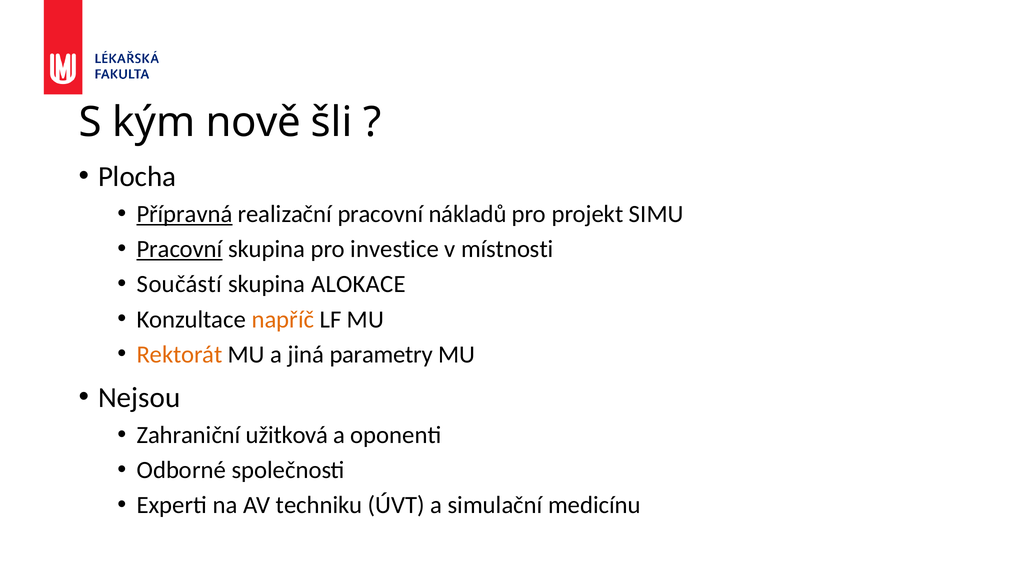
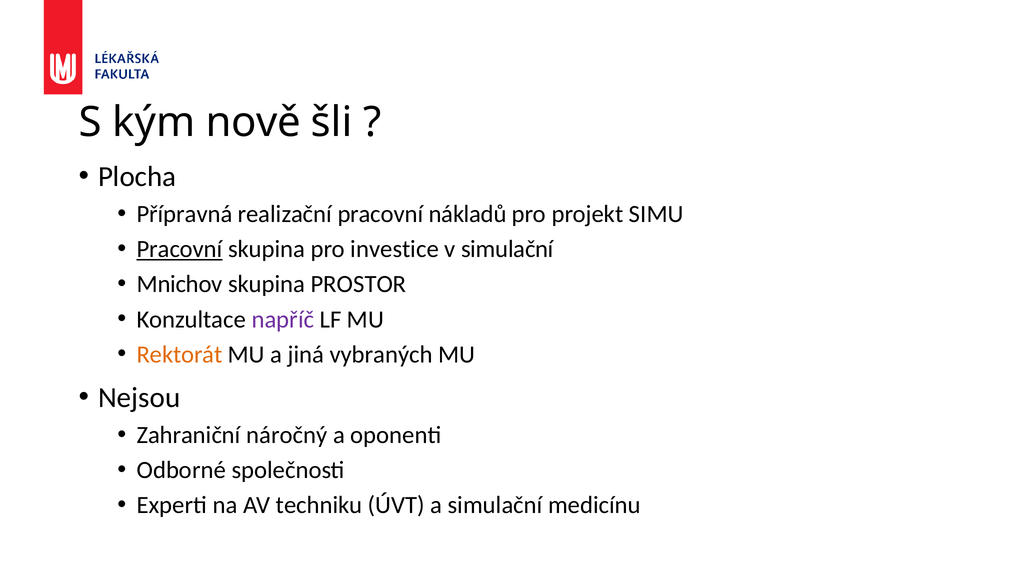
Přípravná underline: present -> none
v místnosti: místnosti -> simulační
Součástí: Součástí -> Mnichov
ALOKACE: ALOKACE -> PROSTOR
napříč colour: orange -> purple
parametry: parametry -> vybraných
užitková: užitková -> náročný
